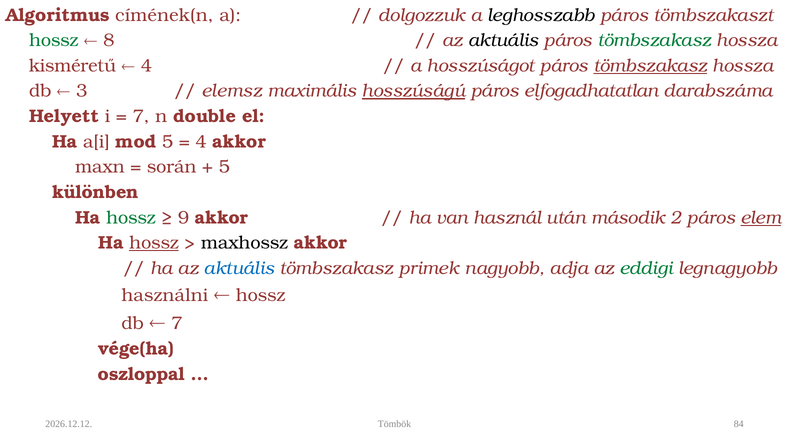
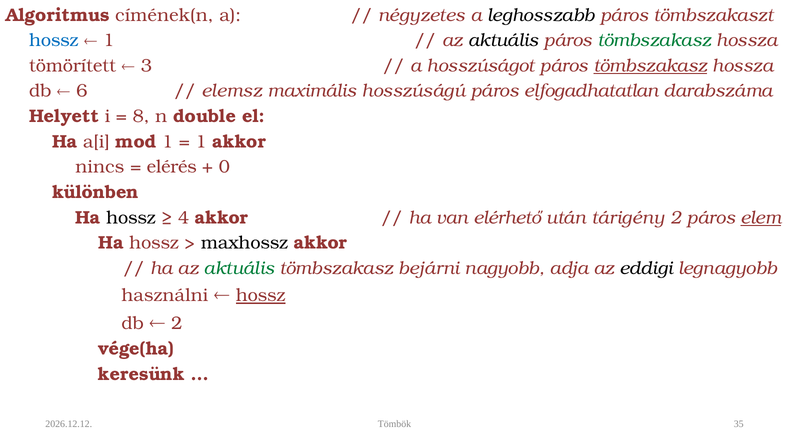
dolgozzuk: dolgozzuk -> négyzetes
hossz at (54, 40) colour: green -> blue
8 at (109, 40): 8 -> 1
kisméretű: kisméretű -> tömörített
4 at (146, 66): 4 -> 3
3: 3 -> 6
hosszúságú underline: present -> none
7 at (141, 116): 7 -> 8
mod 5: 5 -> 1
4 at (201, 142): 4 -> 1
maxn: maxn -> nincs
során: során -> elérés
5 at (224, 167): 5 -> 0
hossz at (131, 217) colour: green -> black
9: 9 -> 4
használ: használ -> elérhető
második: második -> tárigény
hossz at (154, 243) underline: present -> none
aktuális at (239, 268) colour: blue -> green
primek: primek -> bejárni
eddigi colour: green -> black
hossz at (261, 295) underline: none -> present
7 at (177, 323): 7 -> 2
oszloppal: oszloppal -> keresünk
84: 84 -> 35
